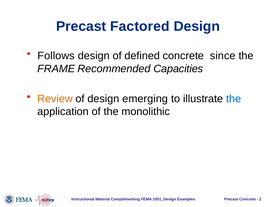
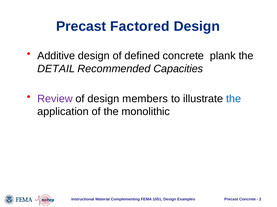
Follows: Follows -> Additive
since: since -> plank
FRAME: FRAME -> DETAIL
Review colour: orange -> purple
emerging: emerging -> members
